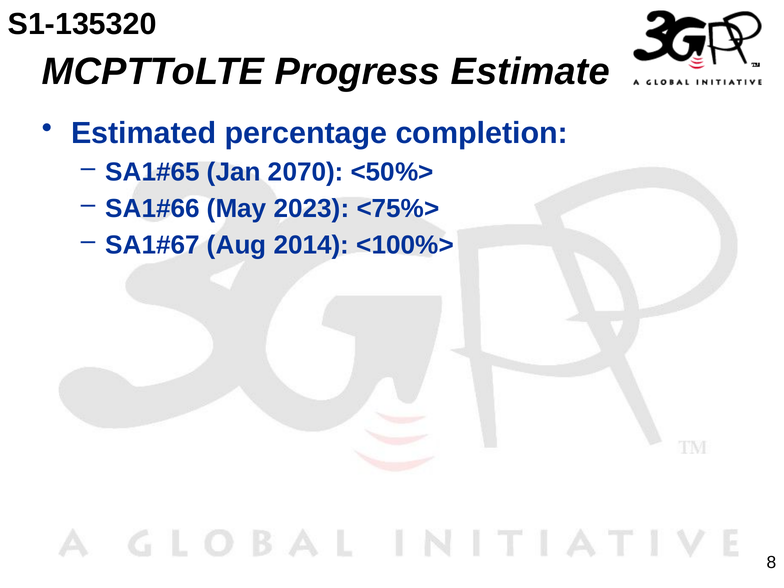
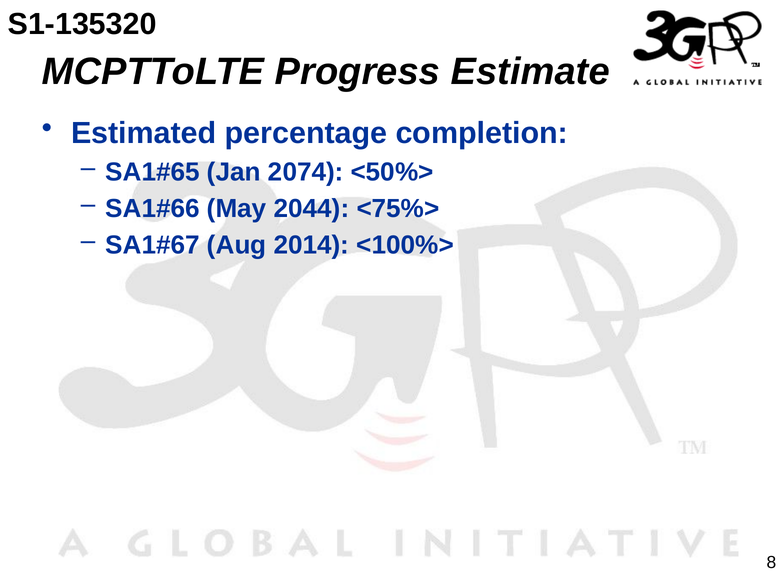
2070: 2070 -> 2074
2023: 2023 -> 2044
